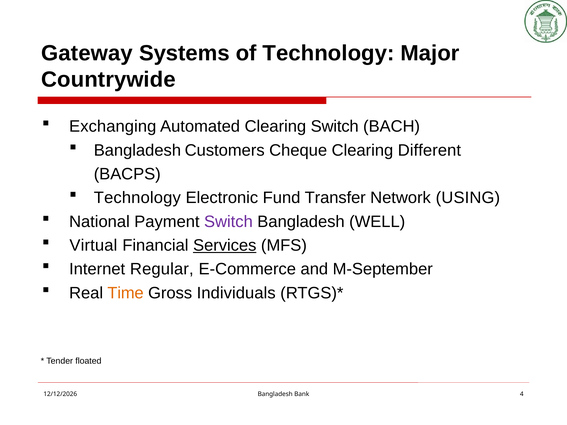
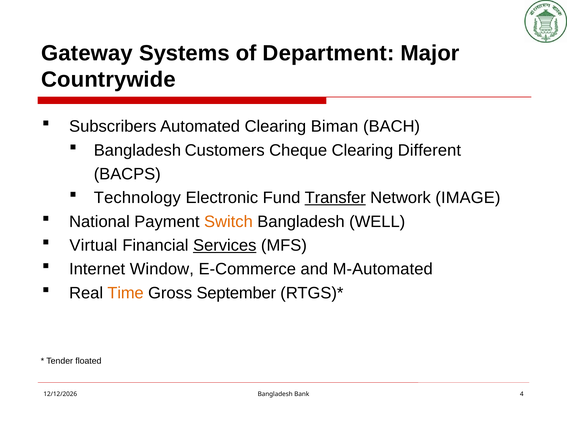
of Technology: Technology -> Department
Exchanging: Exchanging -> Subscribers
Clearing Switch: Switch -> Biman
Transfer underline: none -> present
USING: USING -> IMAGE
Switch at (228, 222) colour: purple -> orange
Regular: Regular -> Window
M-September: M-September -> M-Automated
Individuals: Individuals -> September
